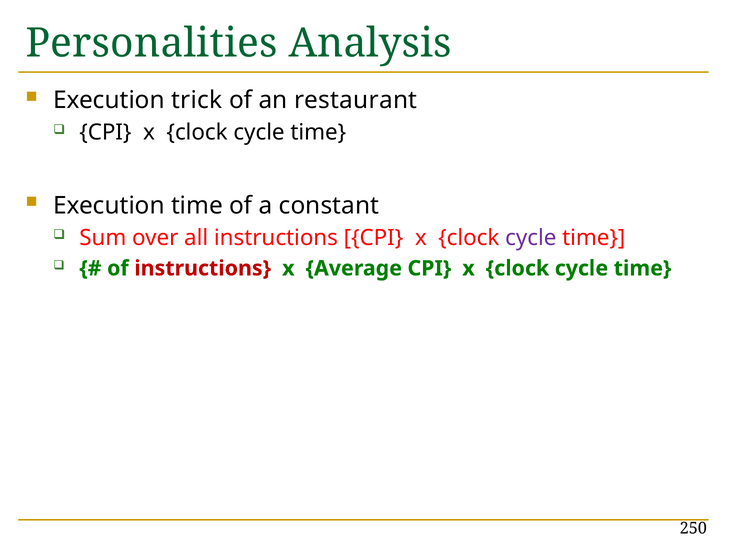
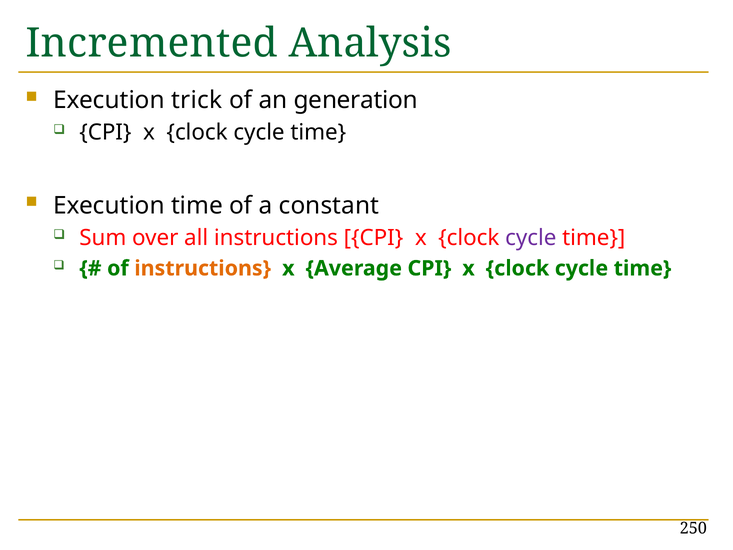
Personalities: Personalities -> Incremented
restaurant: restaurant -> generation
instructions at (203, 268) colour: red -> orange
